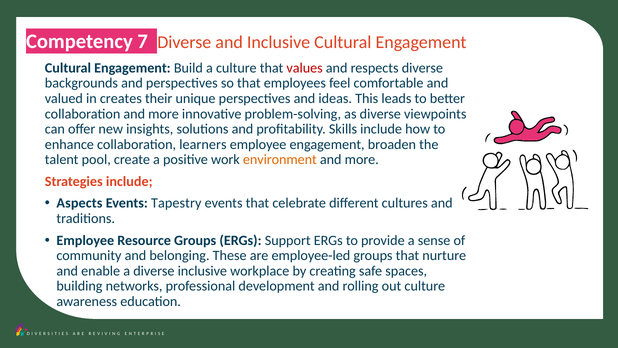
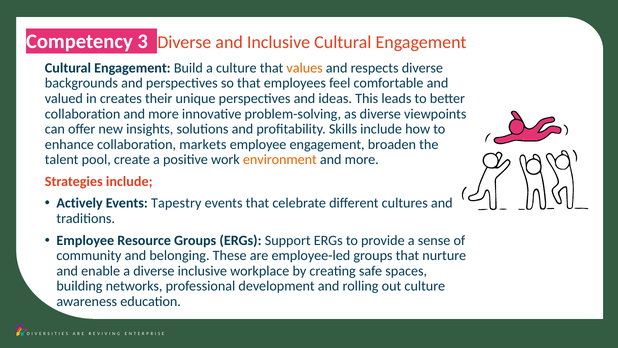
7: 7 -> 3
values colour: red -> orange
learners: learners -> markets
Aspects: Aspects -> Actively
